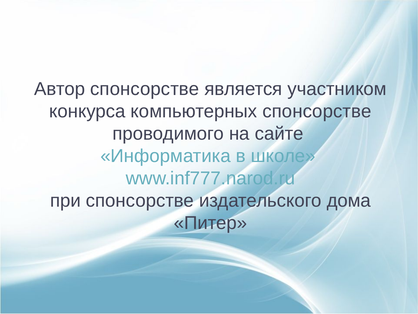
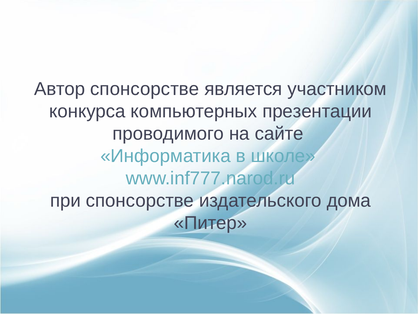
компьютерных спонсорстве: спонсорстве -> презентации
